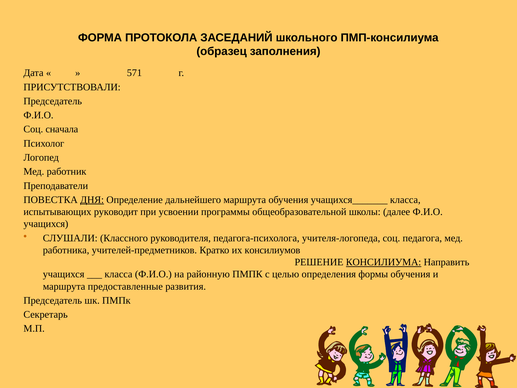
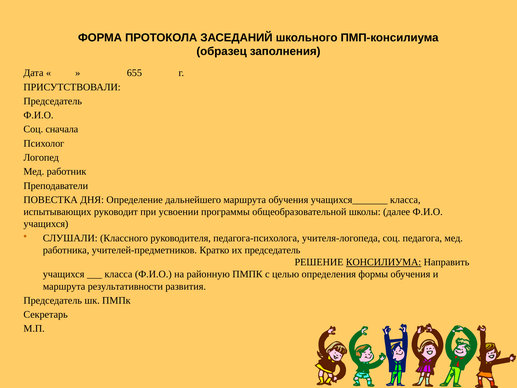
571: 571 -> 655
ДНЯ underline: present -> none
их консилиумов: консилиумов -> председатель
предоставленные: предоставленные -> результативности
